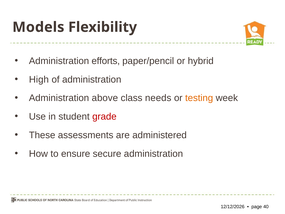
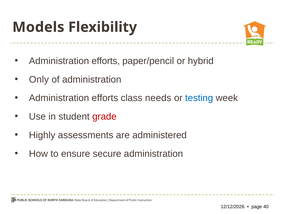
High: High -> Only
above at (105, 98): above -> efforts
testing colour: orange -> blue
These: These -> Highly
